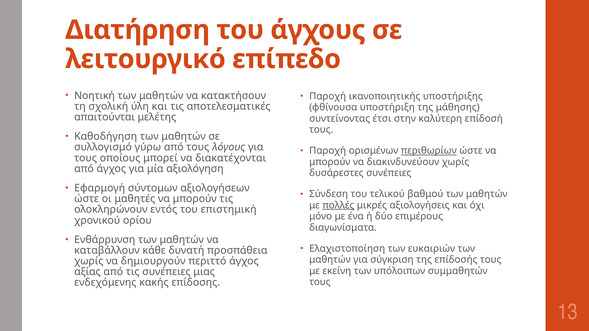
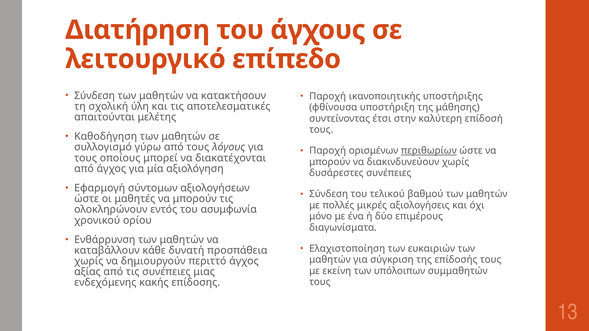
Νοητική at (95, 96): Νοητική -> Σύνδεση
πολλές underline: present -> none
επιστημική: επιστημική -> ασυμφωνία
